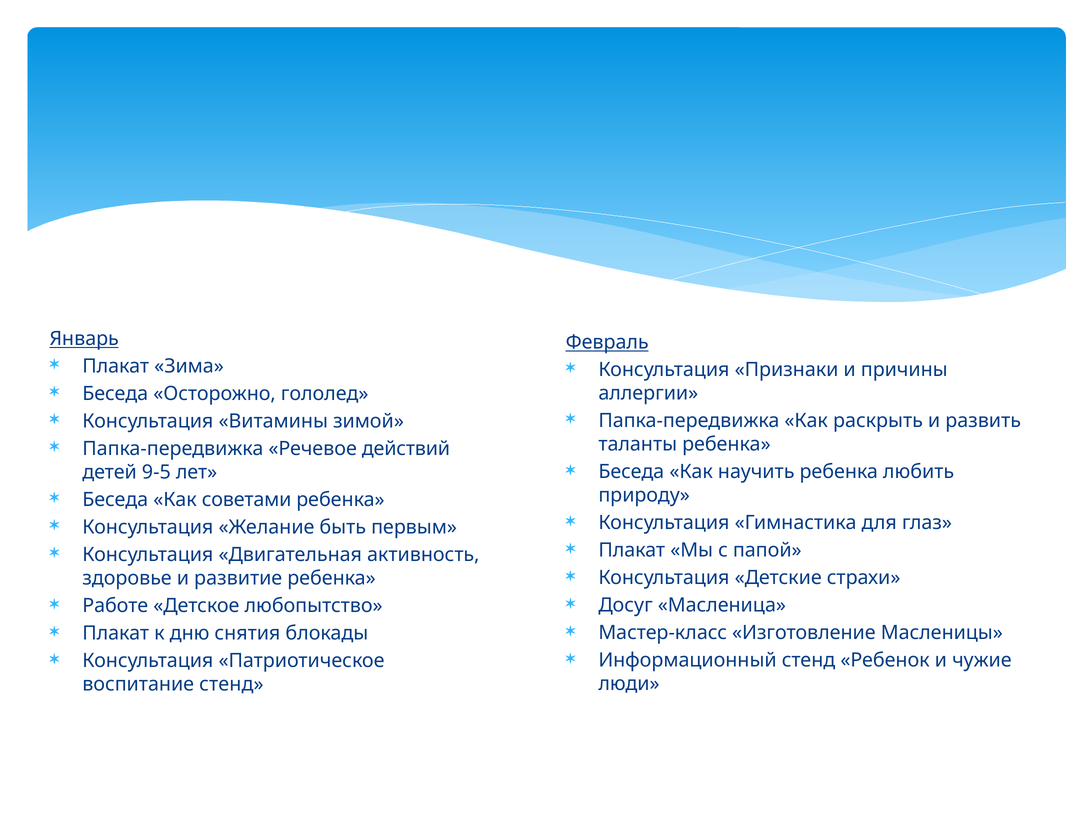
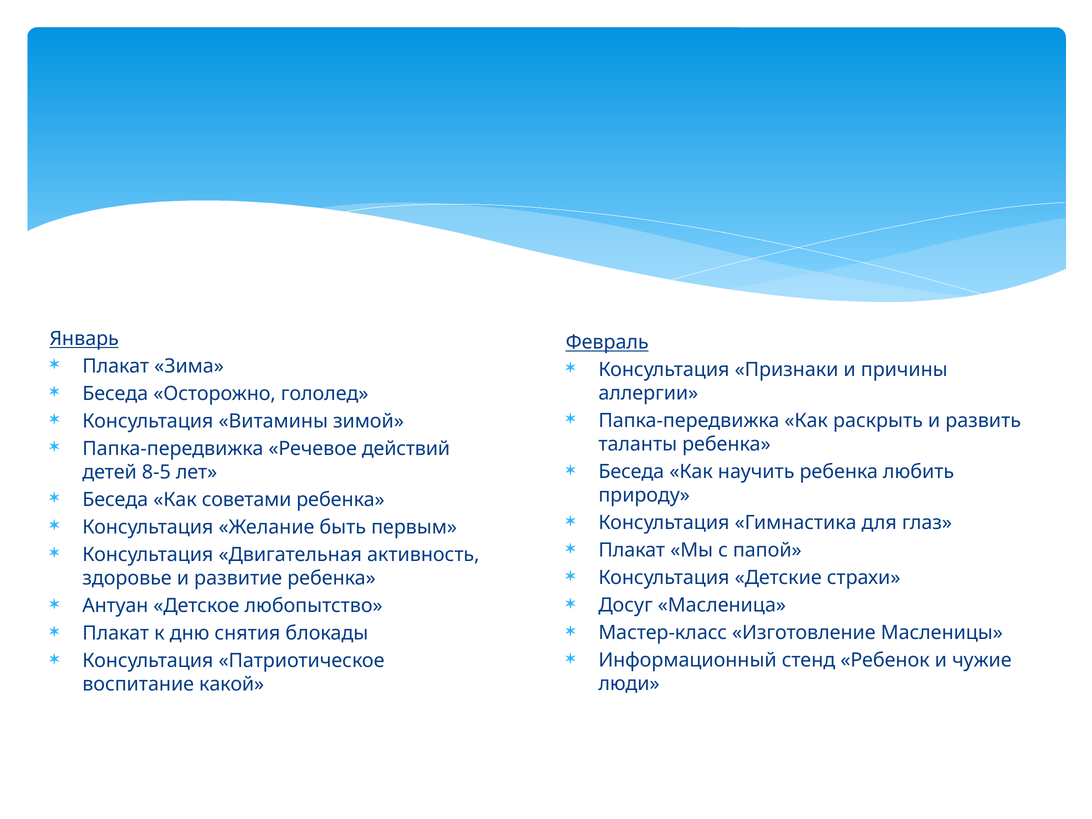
9-5: 9-5 -> 8-5
Работе: Работе -> Антуан
воспитание стенд: стенд -> какой
